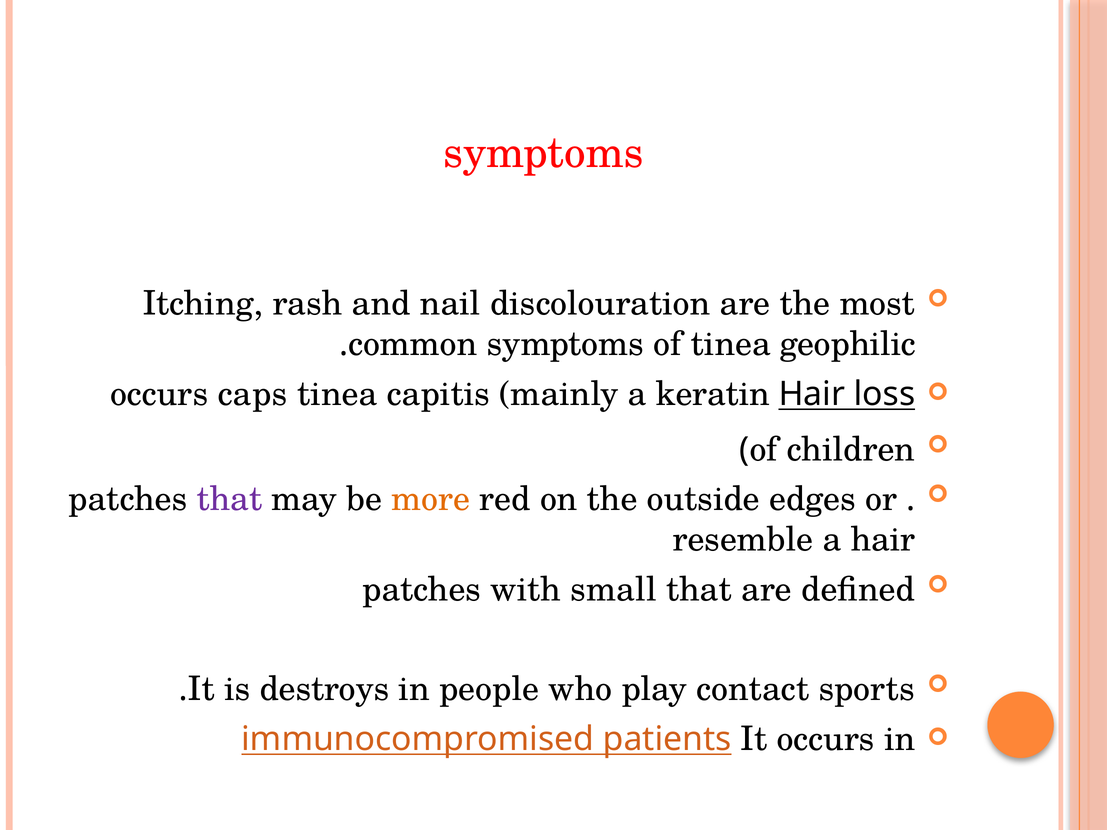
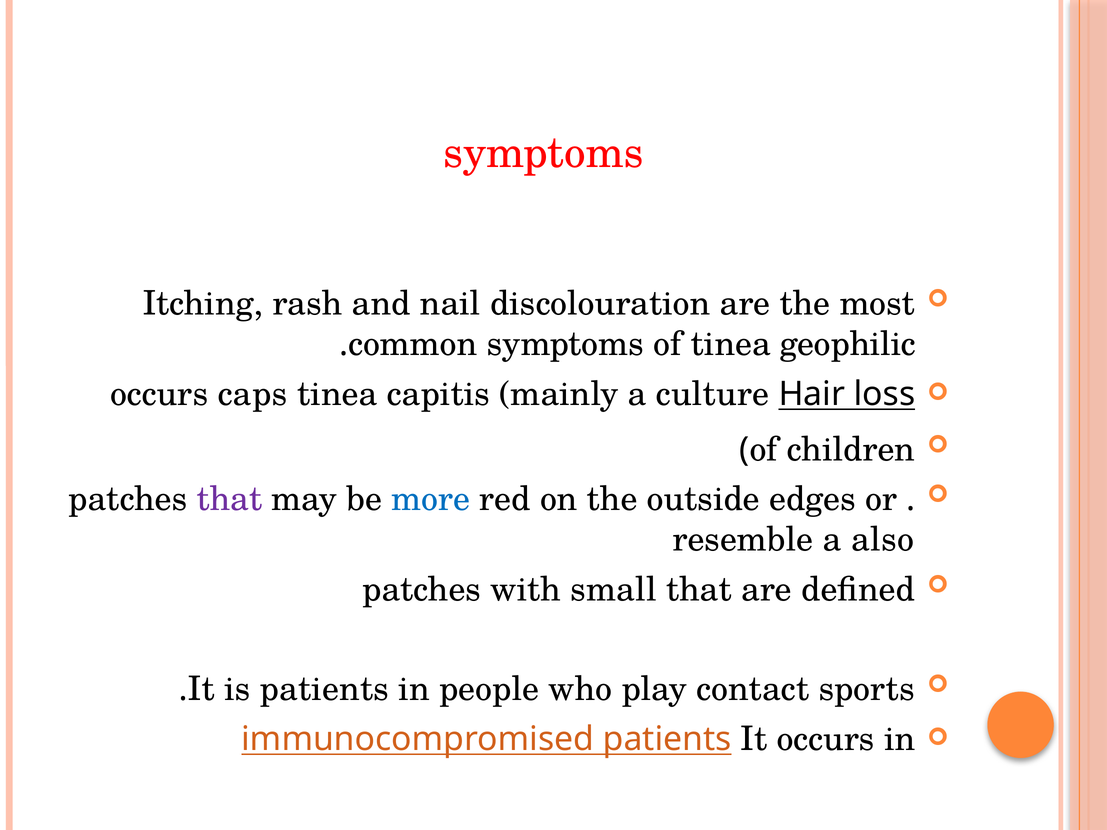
keratin: keratin -> culture
more colour: orange -> blue
a hair: hair -> also
is destroys: destroys -> patients
